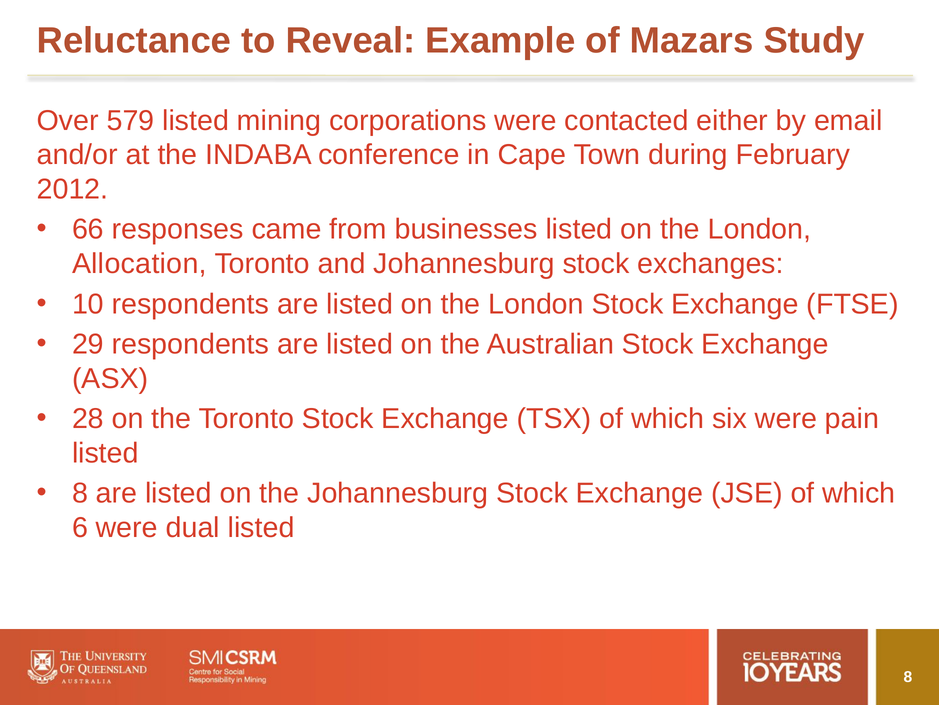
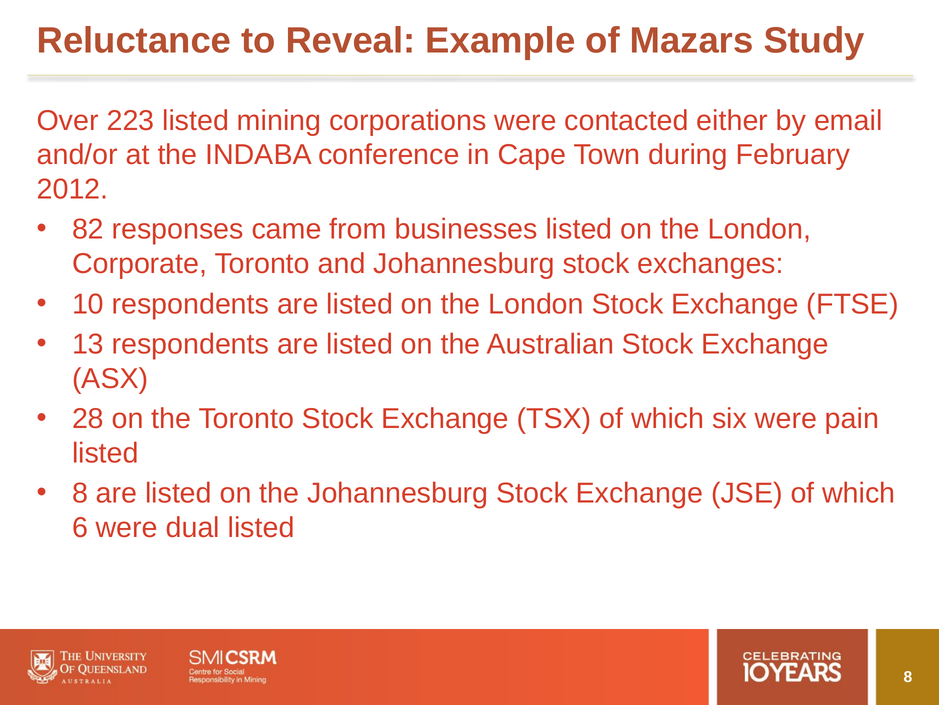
579: 579 -> 223
66: 66 -> 82
Allocation: Allocation -> Corporate
29: 29 -> 13
